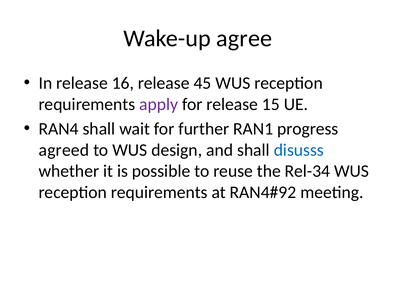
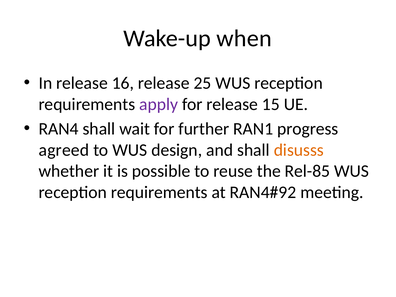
agree: agree -> when
45: 45 -> 25
disusss colour: blue -> orange
Rel-34: Rel-34 -> Rel-85
